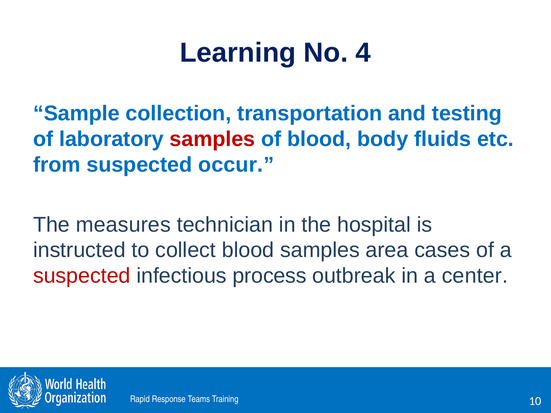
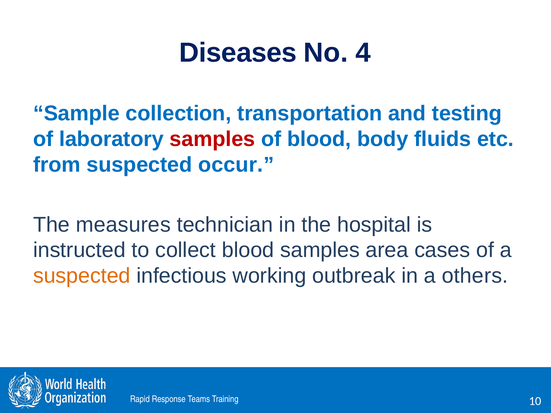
Learning: Learning -> Diseases
suspected at (82, 276) colour: red -> orange
process: process -> working
center: center -> others
